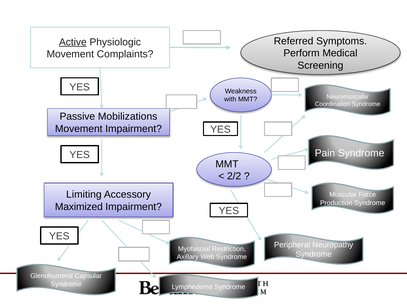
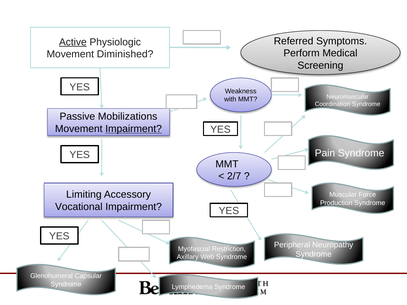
Complaints: Complaints -> Diminished
Impairment at (134, 129) underline: none -> present
2/2: 2/2 -> 2/7
Maximized: Maximized -> Vocational
